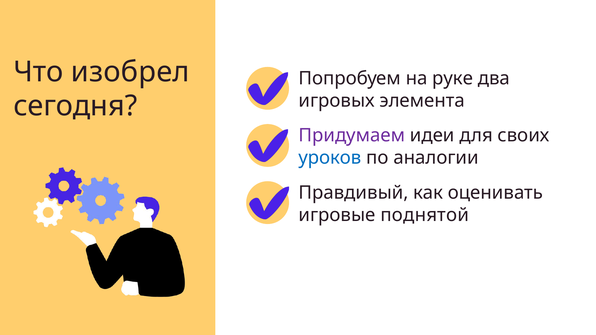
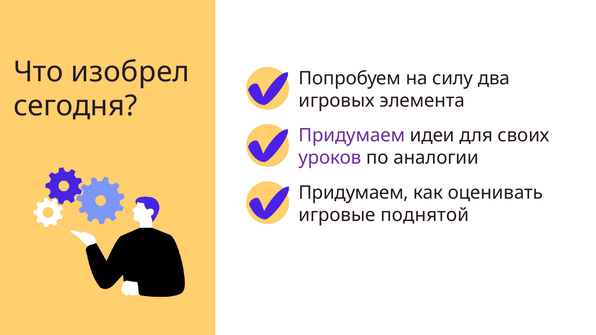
руке: руке -> силу
уроков colour: blue -> purple
Правдивый at (353, 193): Правдивый -> Придумаем
